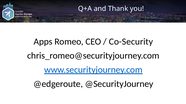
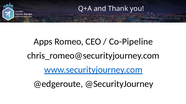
Co-Security: Co-Security -> Co-Pipeline
